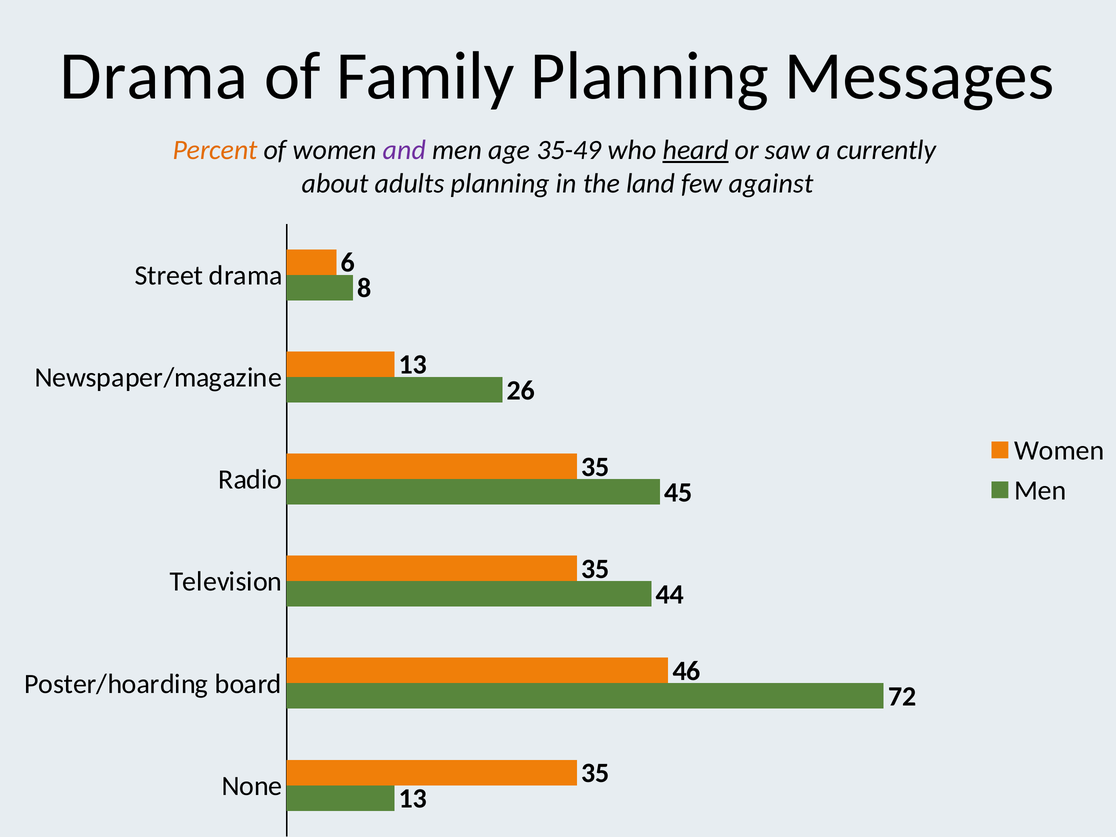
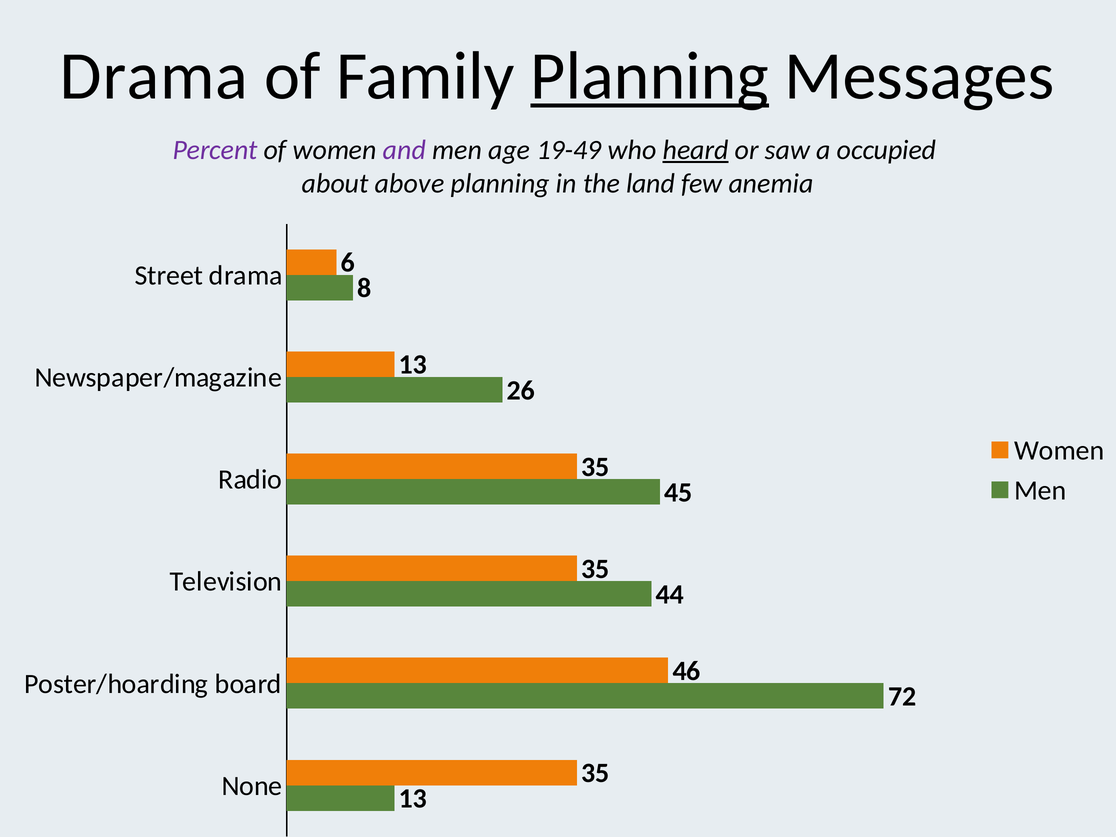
Planning at (650, 76) underline: none -> present
Percent colour: orange -> purple
35-49: 35-49 -> 19-49
currently: currently -> occupied
adults: adults -> above
against: against -> anemia
